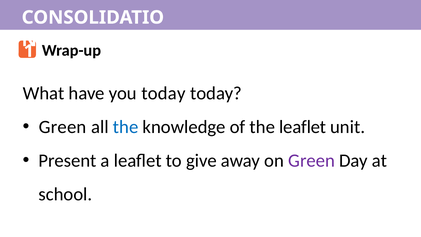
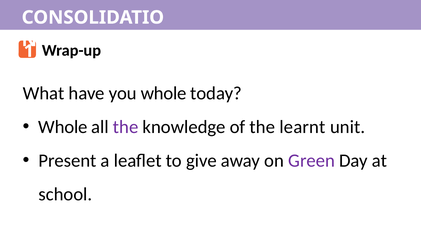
you today: today -> whole
Green at (63, 127): Green -> Whole
the at (126, 127) colour: blue -> purple
the leaflet: leaflet -> learnt
